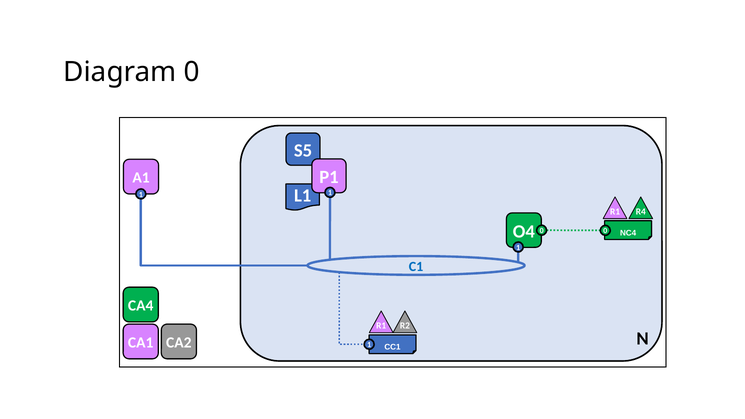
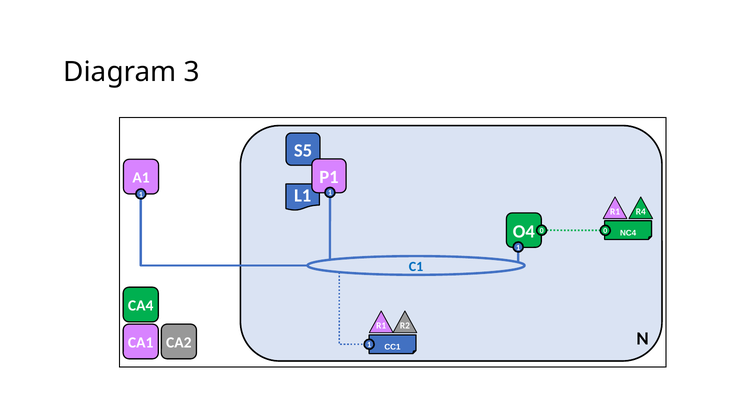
Diagram 0: 0 -> 3
